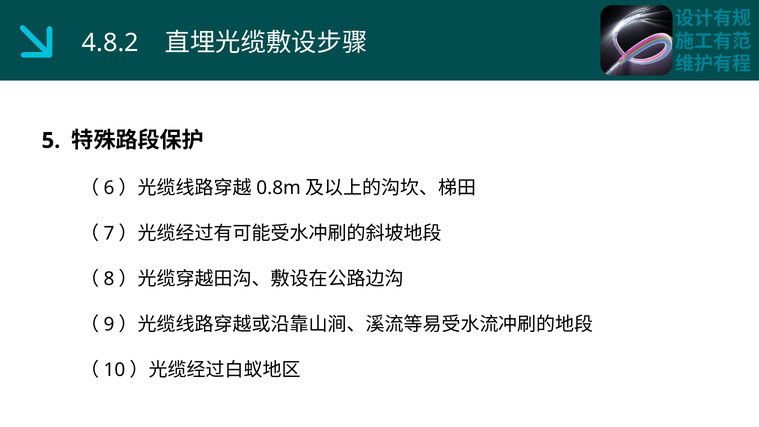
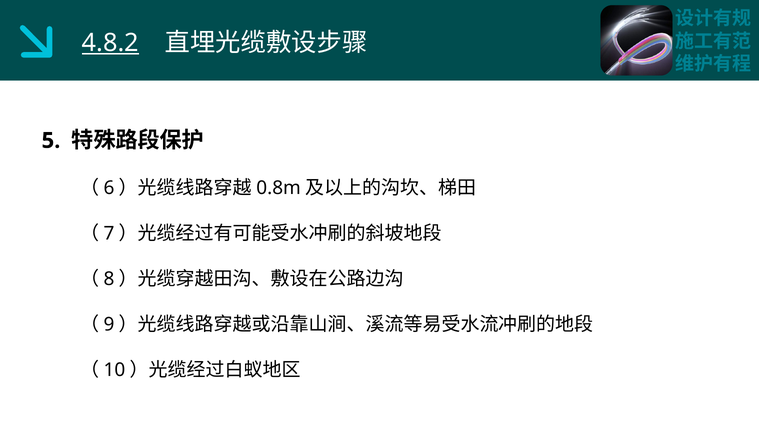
4.8.2 underline: none -> present
